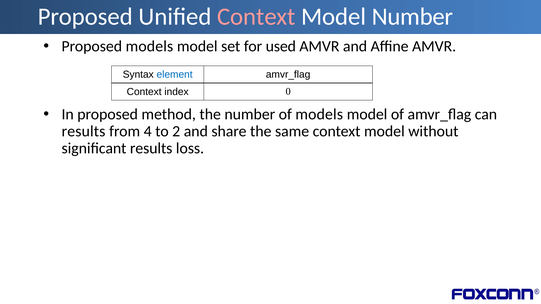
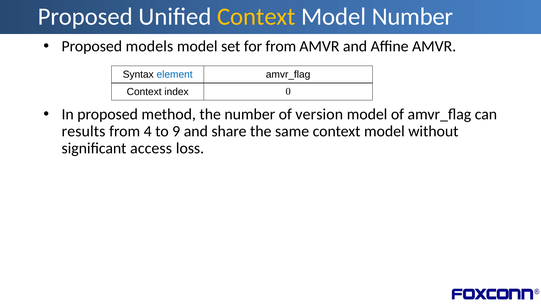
Context at (256, 17) colour: pink -> yellow
for used: used -> from
of models: models -> version
2: 2 -> 9
significant results: results -> access
